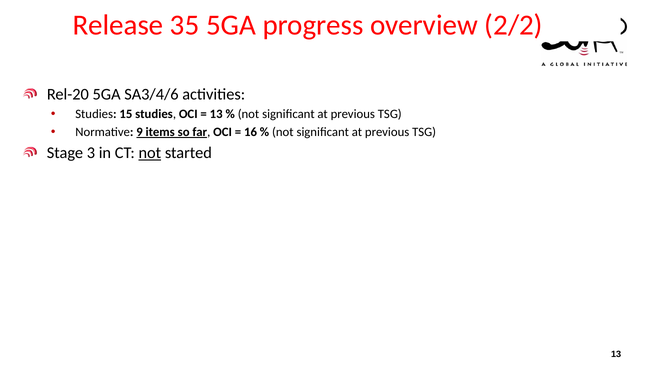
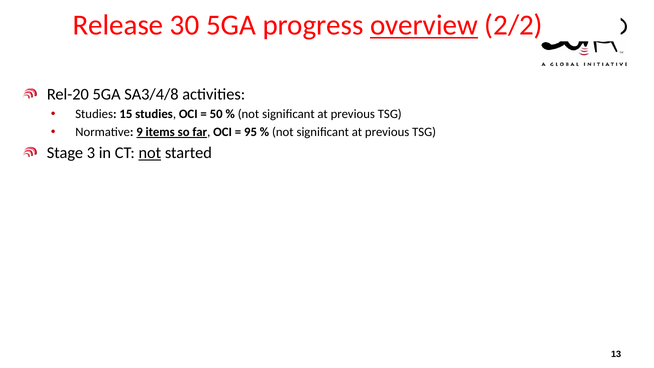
35: 35 -> 30
overview underline: none -> present
SA3/4/6: SA3/4/6 -> SA3/4/8
13 at (216, 114): 13 -> 50
16: 16 -> 95
